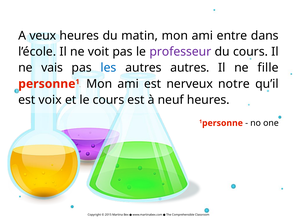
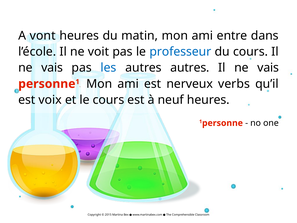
veux: veux -> vont
professeur colour: purple -> blue
fille at (268, 68): fille -> vais
notre: notre -> verbs
